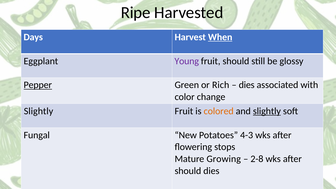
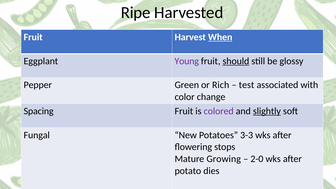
Days at (33, 37): Days -> Fruit
should at (236, 61) underline: none -> present
Pepper underline: present -> none
dies at (247, 85): dies -> test
Slightly at (39, 111): Slightly -> Spacing
colored colour: orange -> purple
4-3: 4-3 -> 3-3
2-8: 2-8 -> 2-0
should at (188, 171): should -> potato
